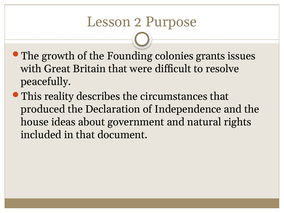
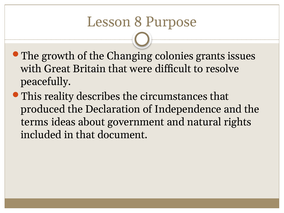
2: 2 -> 8
Founding: Founding -> Changing
house: house -> terms
